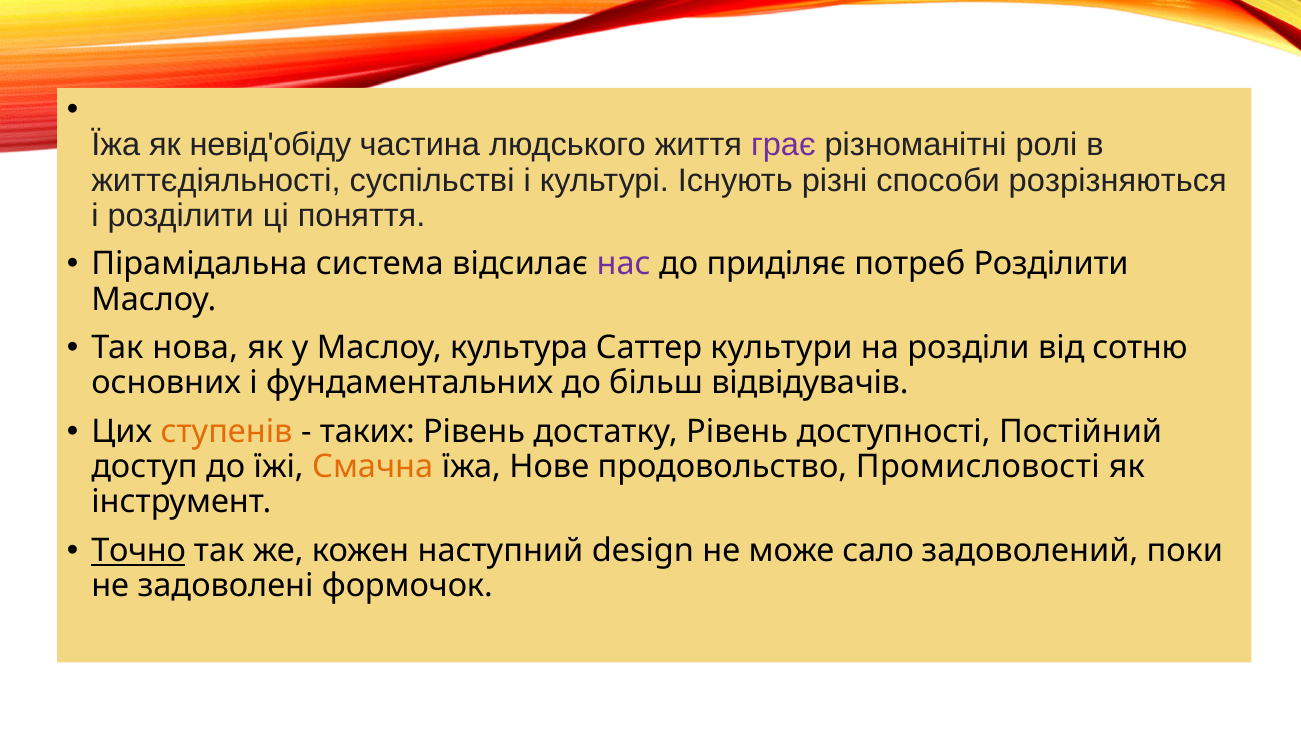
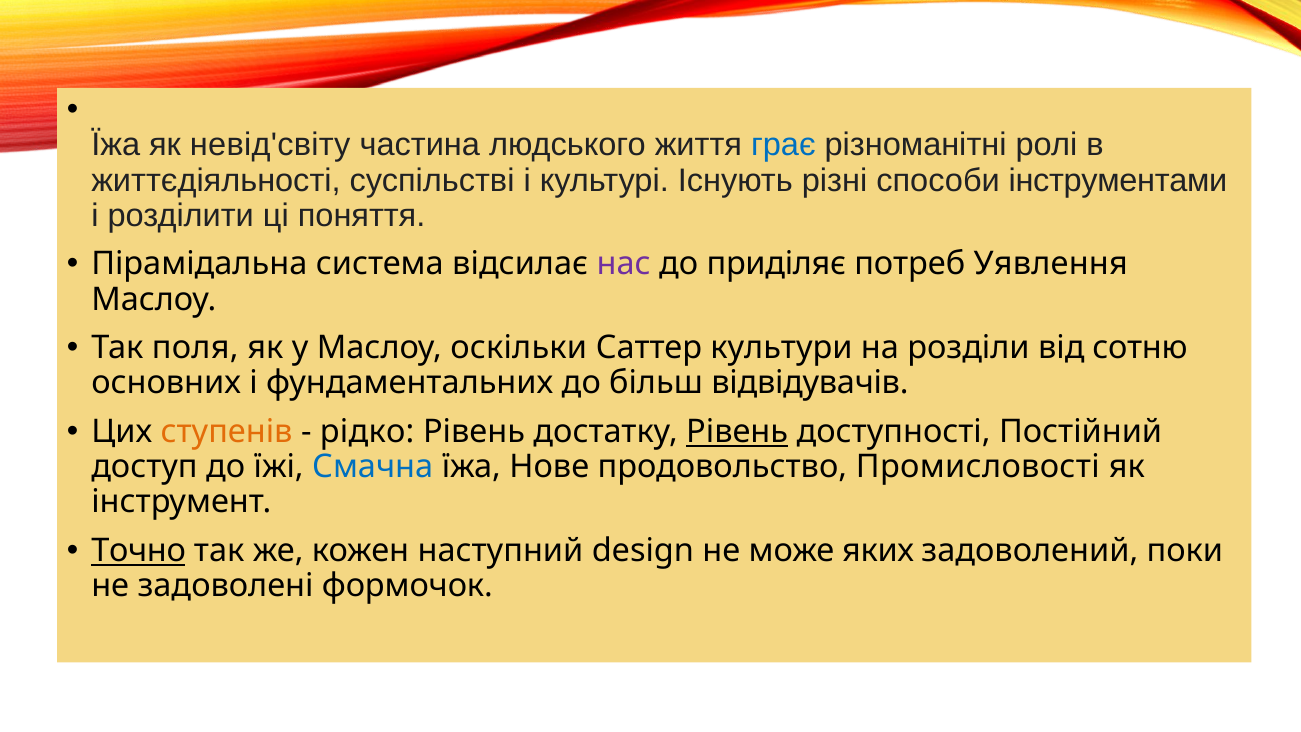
невід'обіду: невід'обіду -> невід'світу
грає colour: purple -> blue
розрізняються: розрізняються -> інструментами
потреб Розділити: Розділити -> Уявлення
нова: нова -> поля
культура: культура -> оскільки
таких: таких -> рідко
Рівень at (737, 432) underline: none -> present
Смачна colour: orange -> blue
сало: сало -> яких
